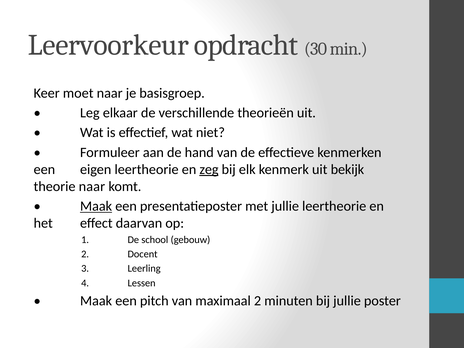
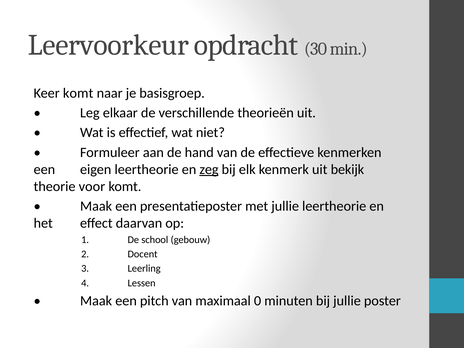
Keer moet: moet -> komt
theorie naar: naar -> voor
Maak at (96, 206) underline: present -> none
maximaal 2: 2 -> 0
